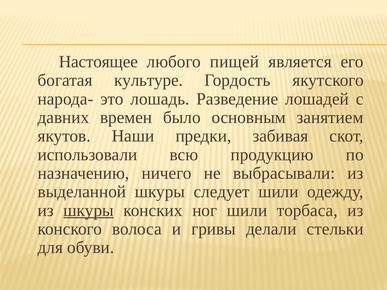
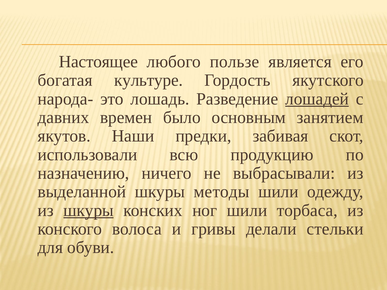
пищей: пищей -> пользе
лошадей underline: none -> present
следует: следует -> методы
